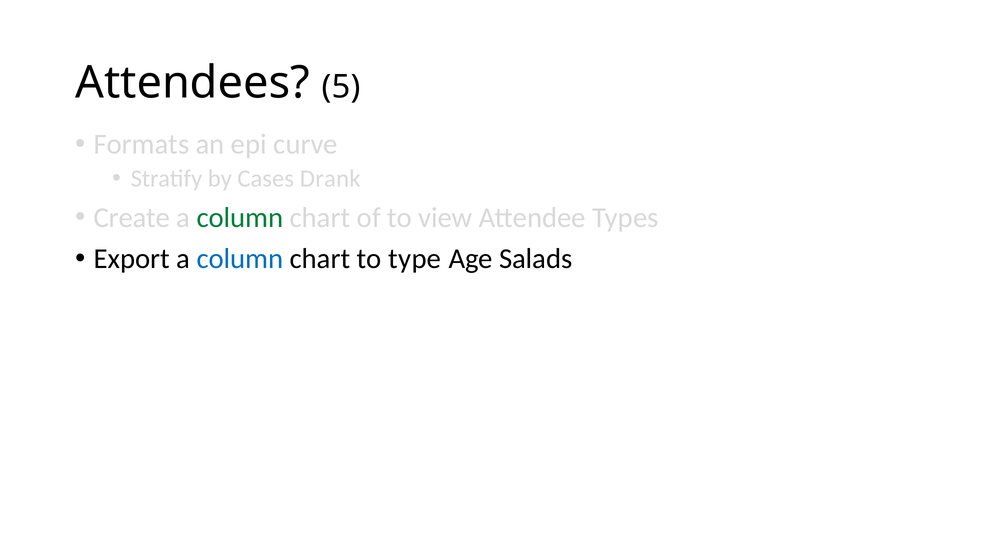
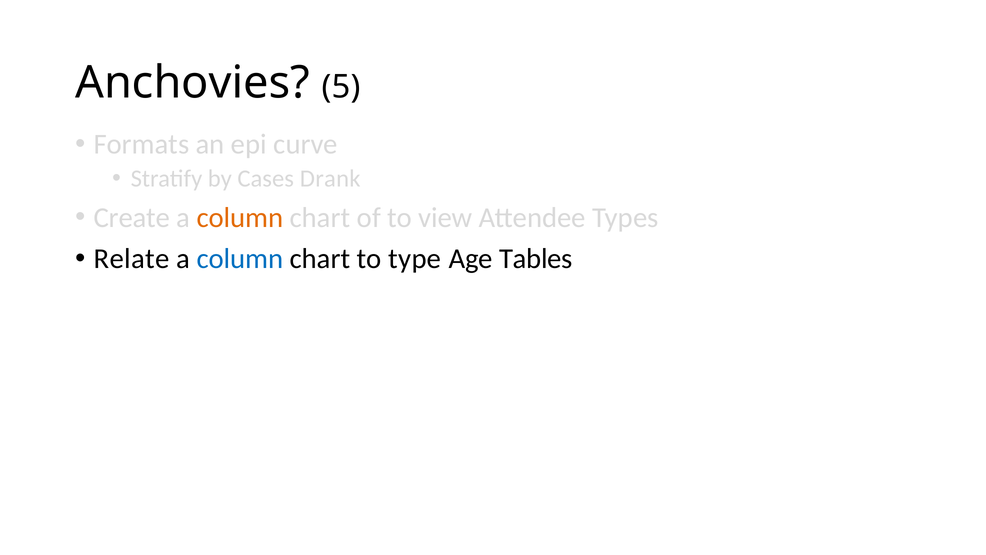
Attendees: Attendees -> Anchovies
column at (240, 217) colour: green -> orange
Export: Export -> Relate
Salads: Salads -> Tables
